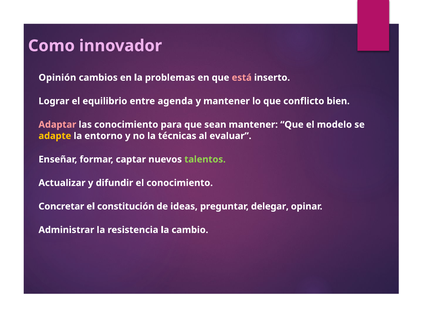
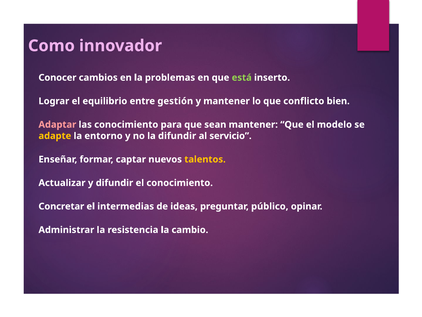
Opinión: Opinión -> Conocer
está colour: pink -> light green
agenda: agenda -> gestión
la técnicas: técnicas -> difundir
evaluar: evaluar -> servicio
talentos colour: light green -> yellow
constitución: constitución -> intermedias
delegar: delegar -> público
